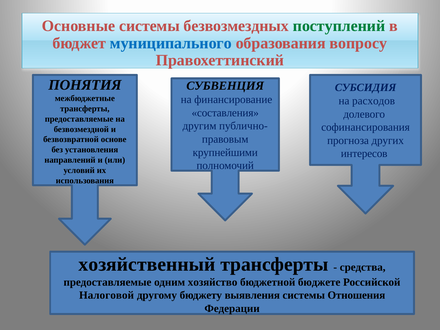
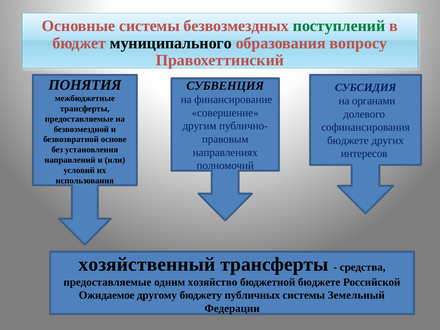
муниципального colour: blue -> black
расходов: расходов -> органами
составления: составления -> совершение
прогноза at (348, 140): прогноза -> бюджете
крупнейшими: крупнейшими -> направлениях
Налоговой: Налоговой -> Ожидаемое
выявления: выявления -> публичных
Отношения: Отношения -> Земельный
